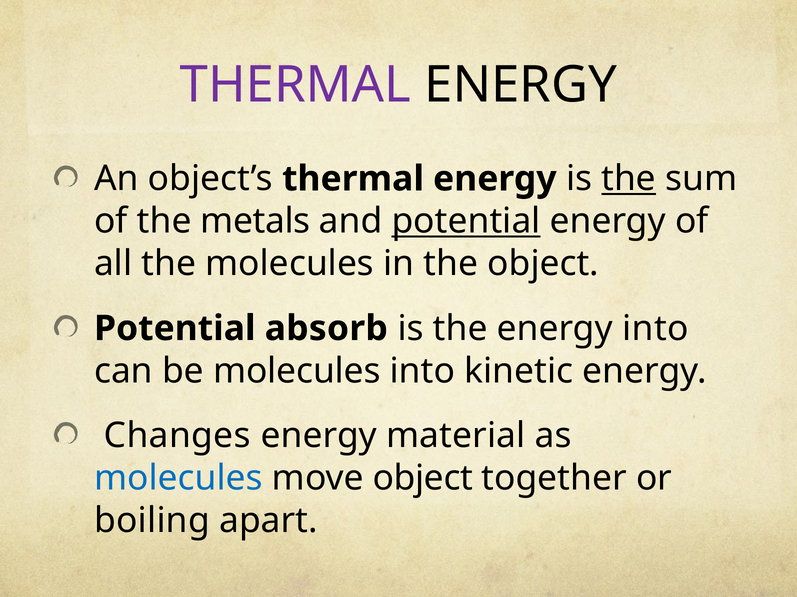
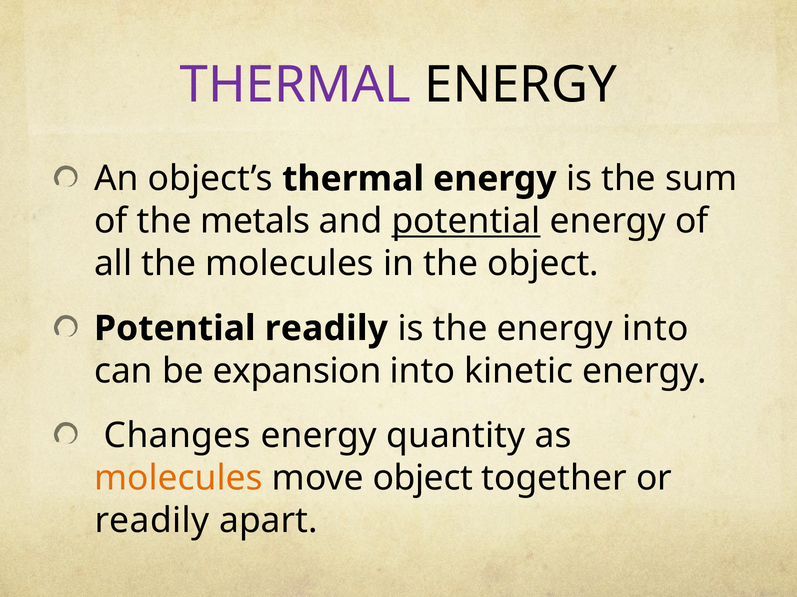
the at (629, 179) underline: present -> none
Potential absorb: absorb -> readily
be molecules: molecules -> expansion
material: material -> quantity
molecules at (178, 479) colour: blue -> orange
boiling at (152, 521): boiling -> readily
